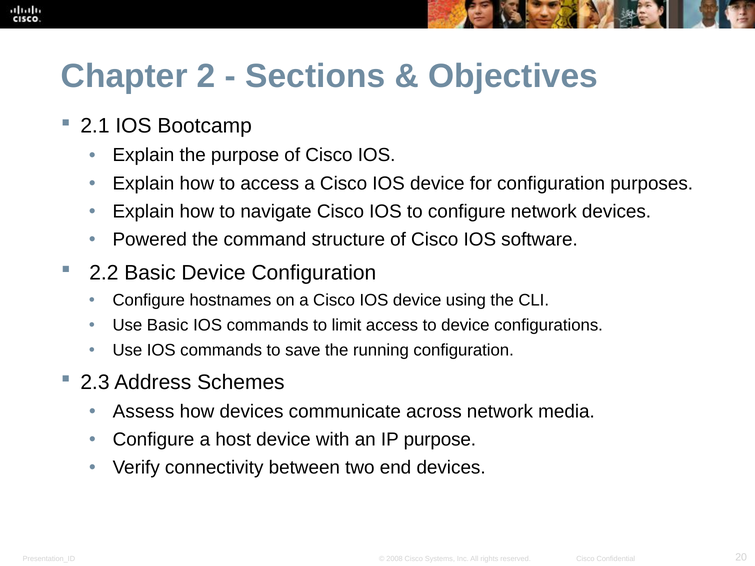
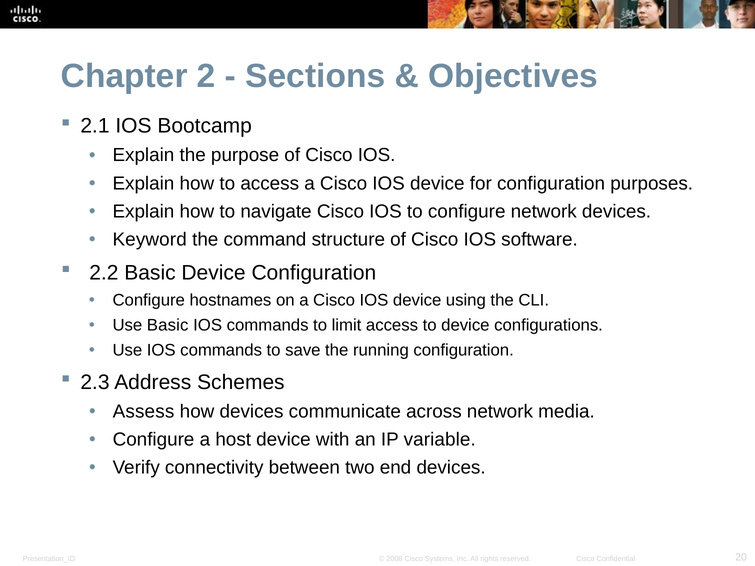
Powered: Powered -> Keyword
IP purpose: purpose -> variable
